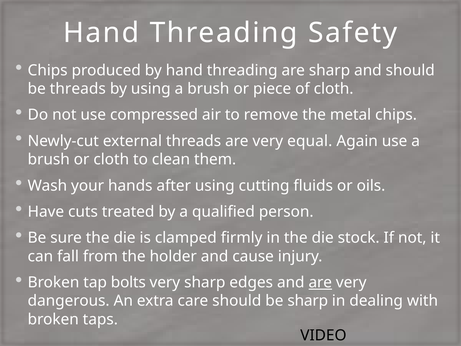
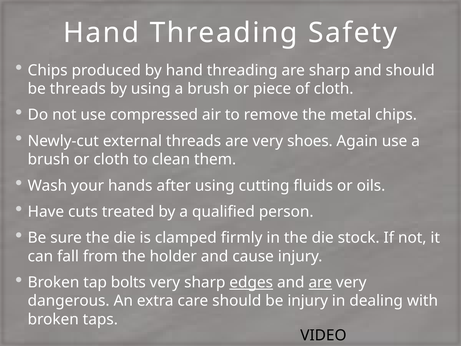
equal: equal -> shoes
edges underline: none -> present
be sharp: sharp -> injury
